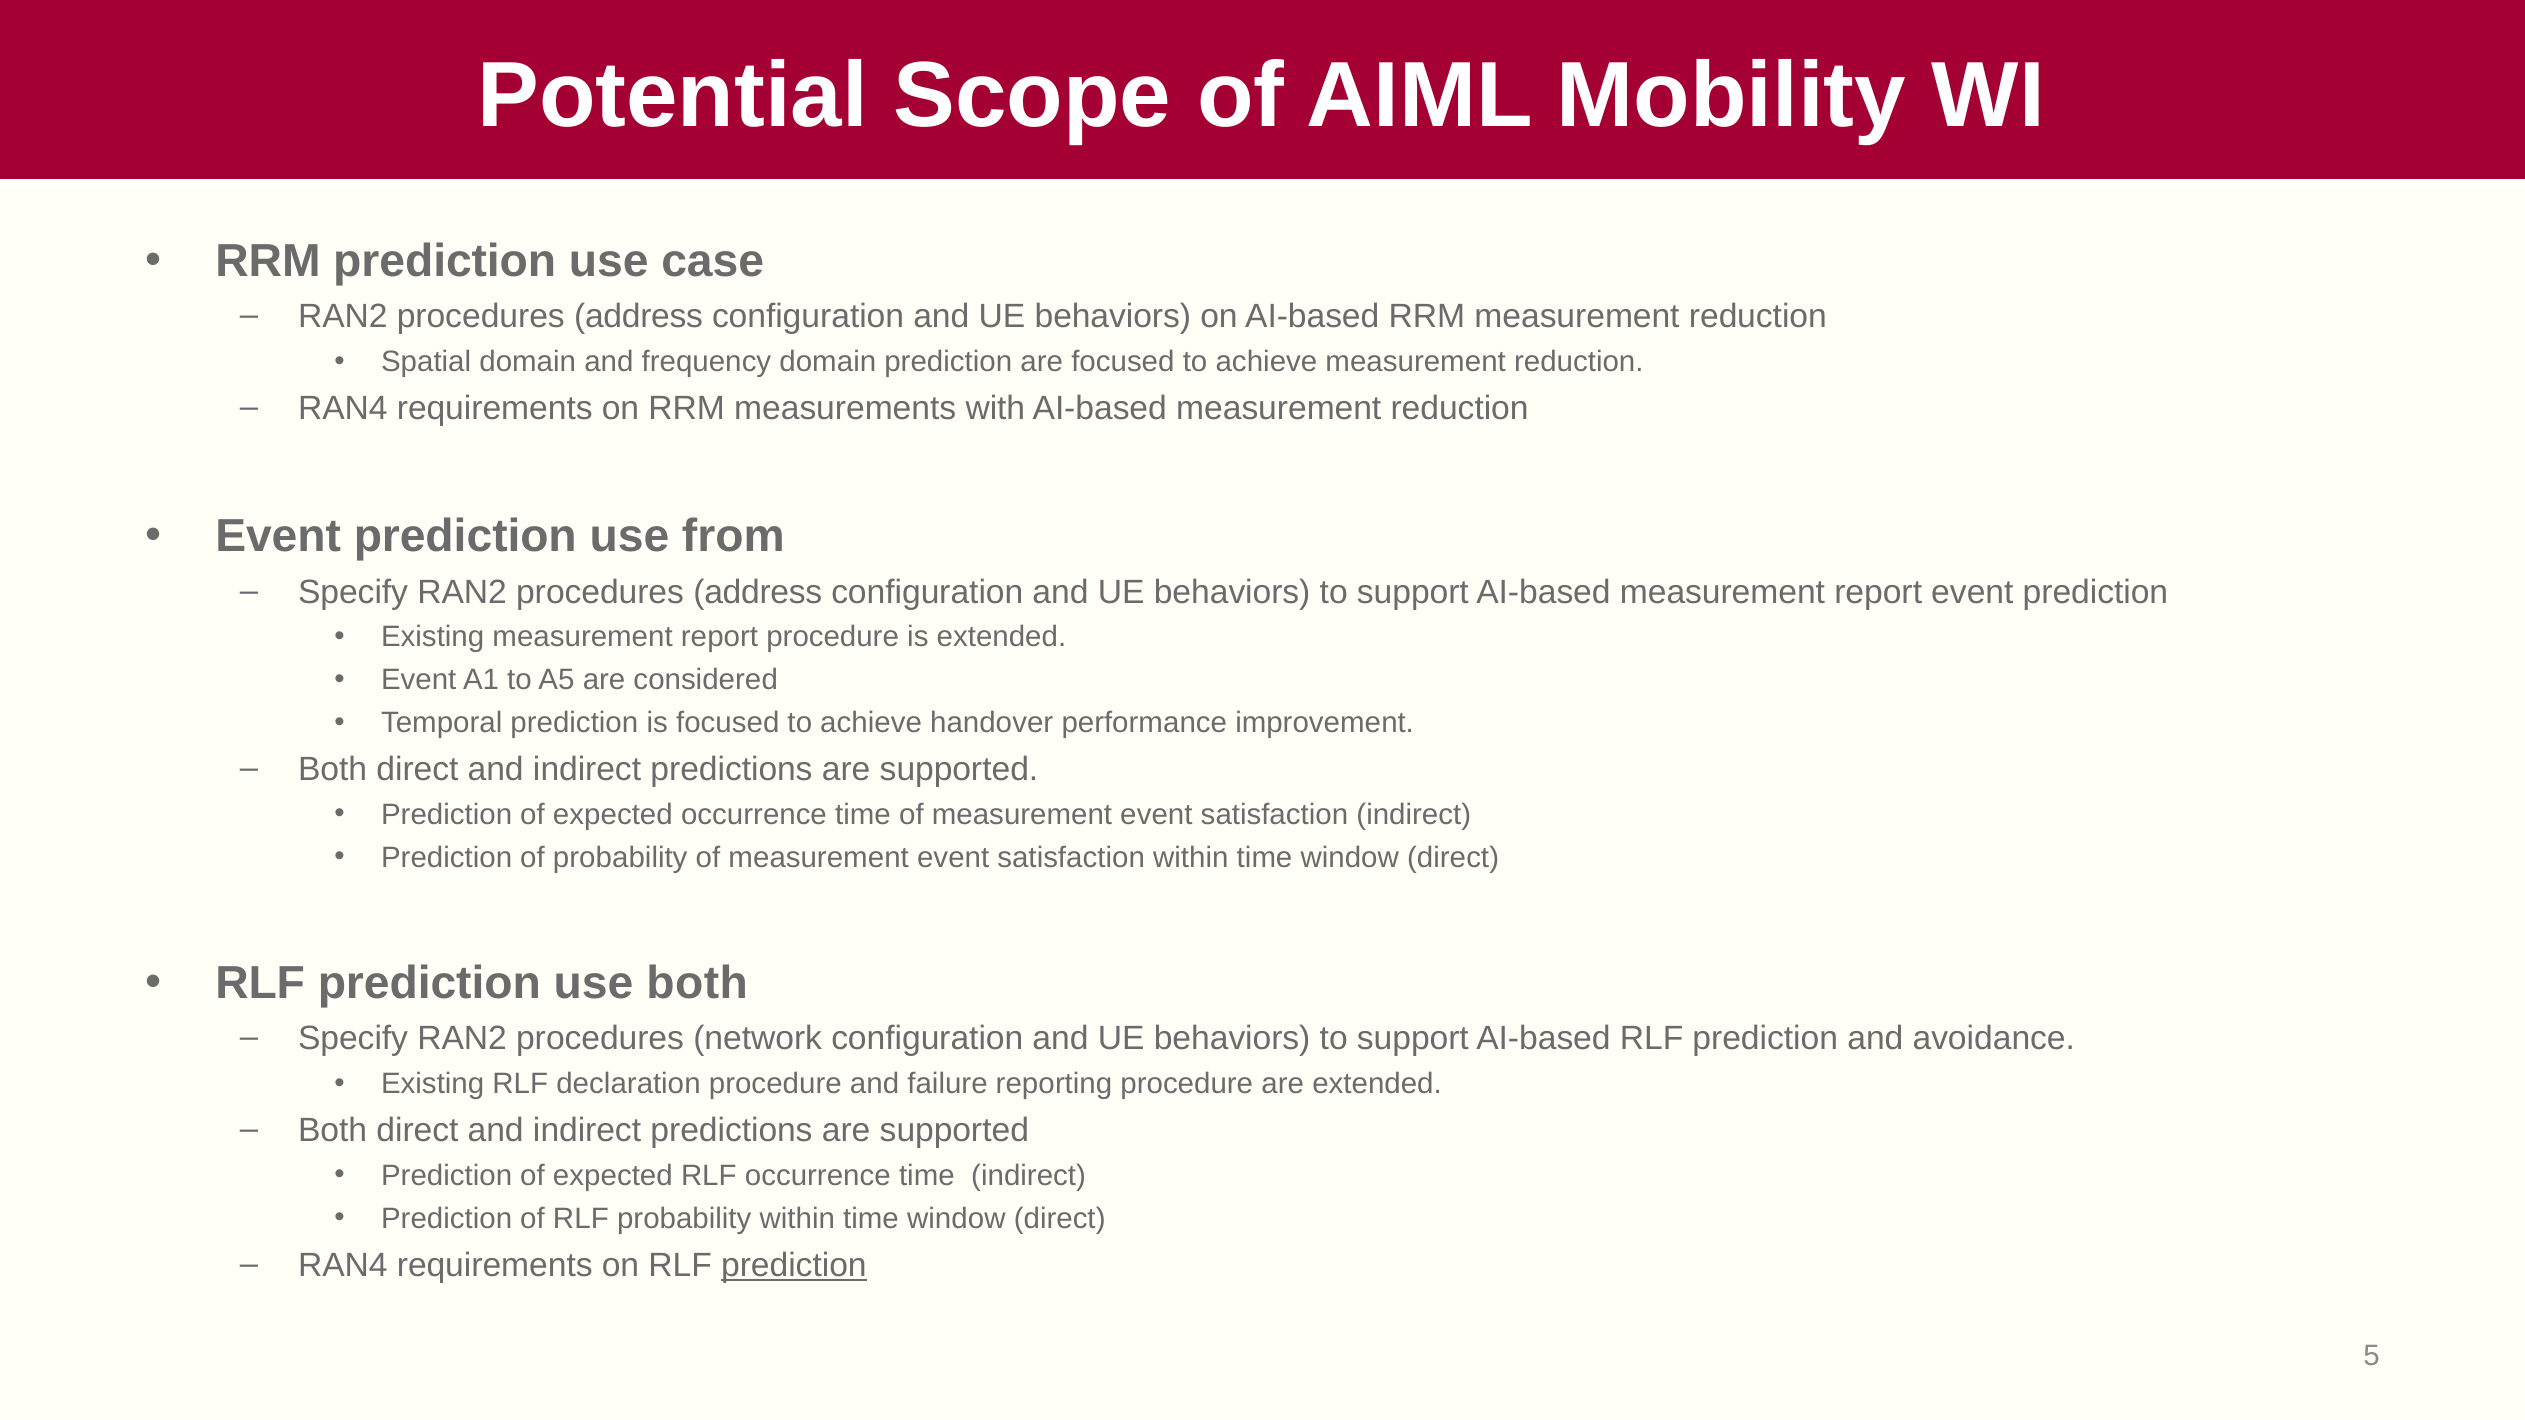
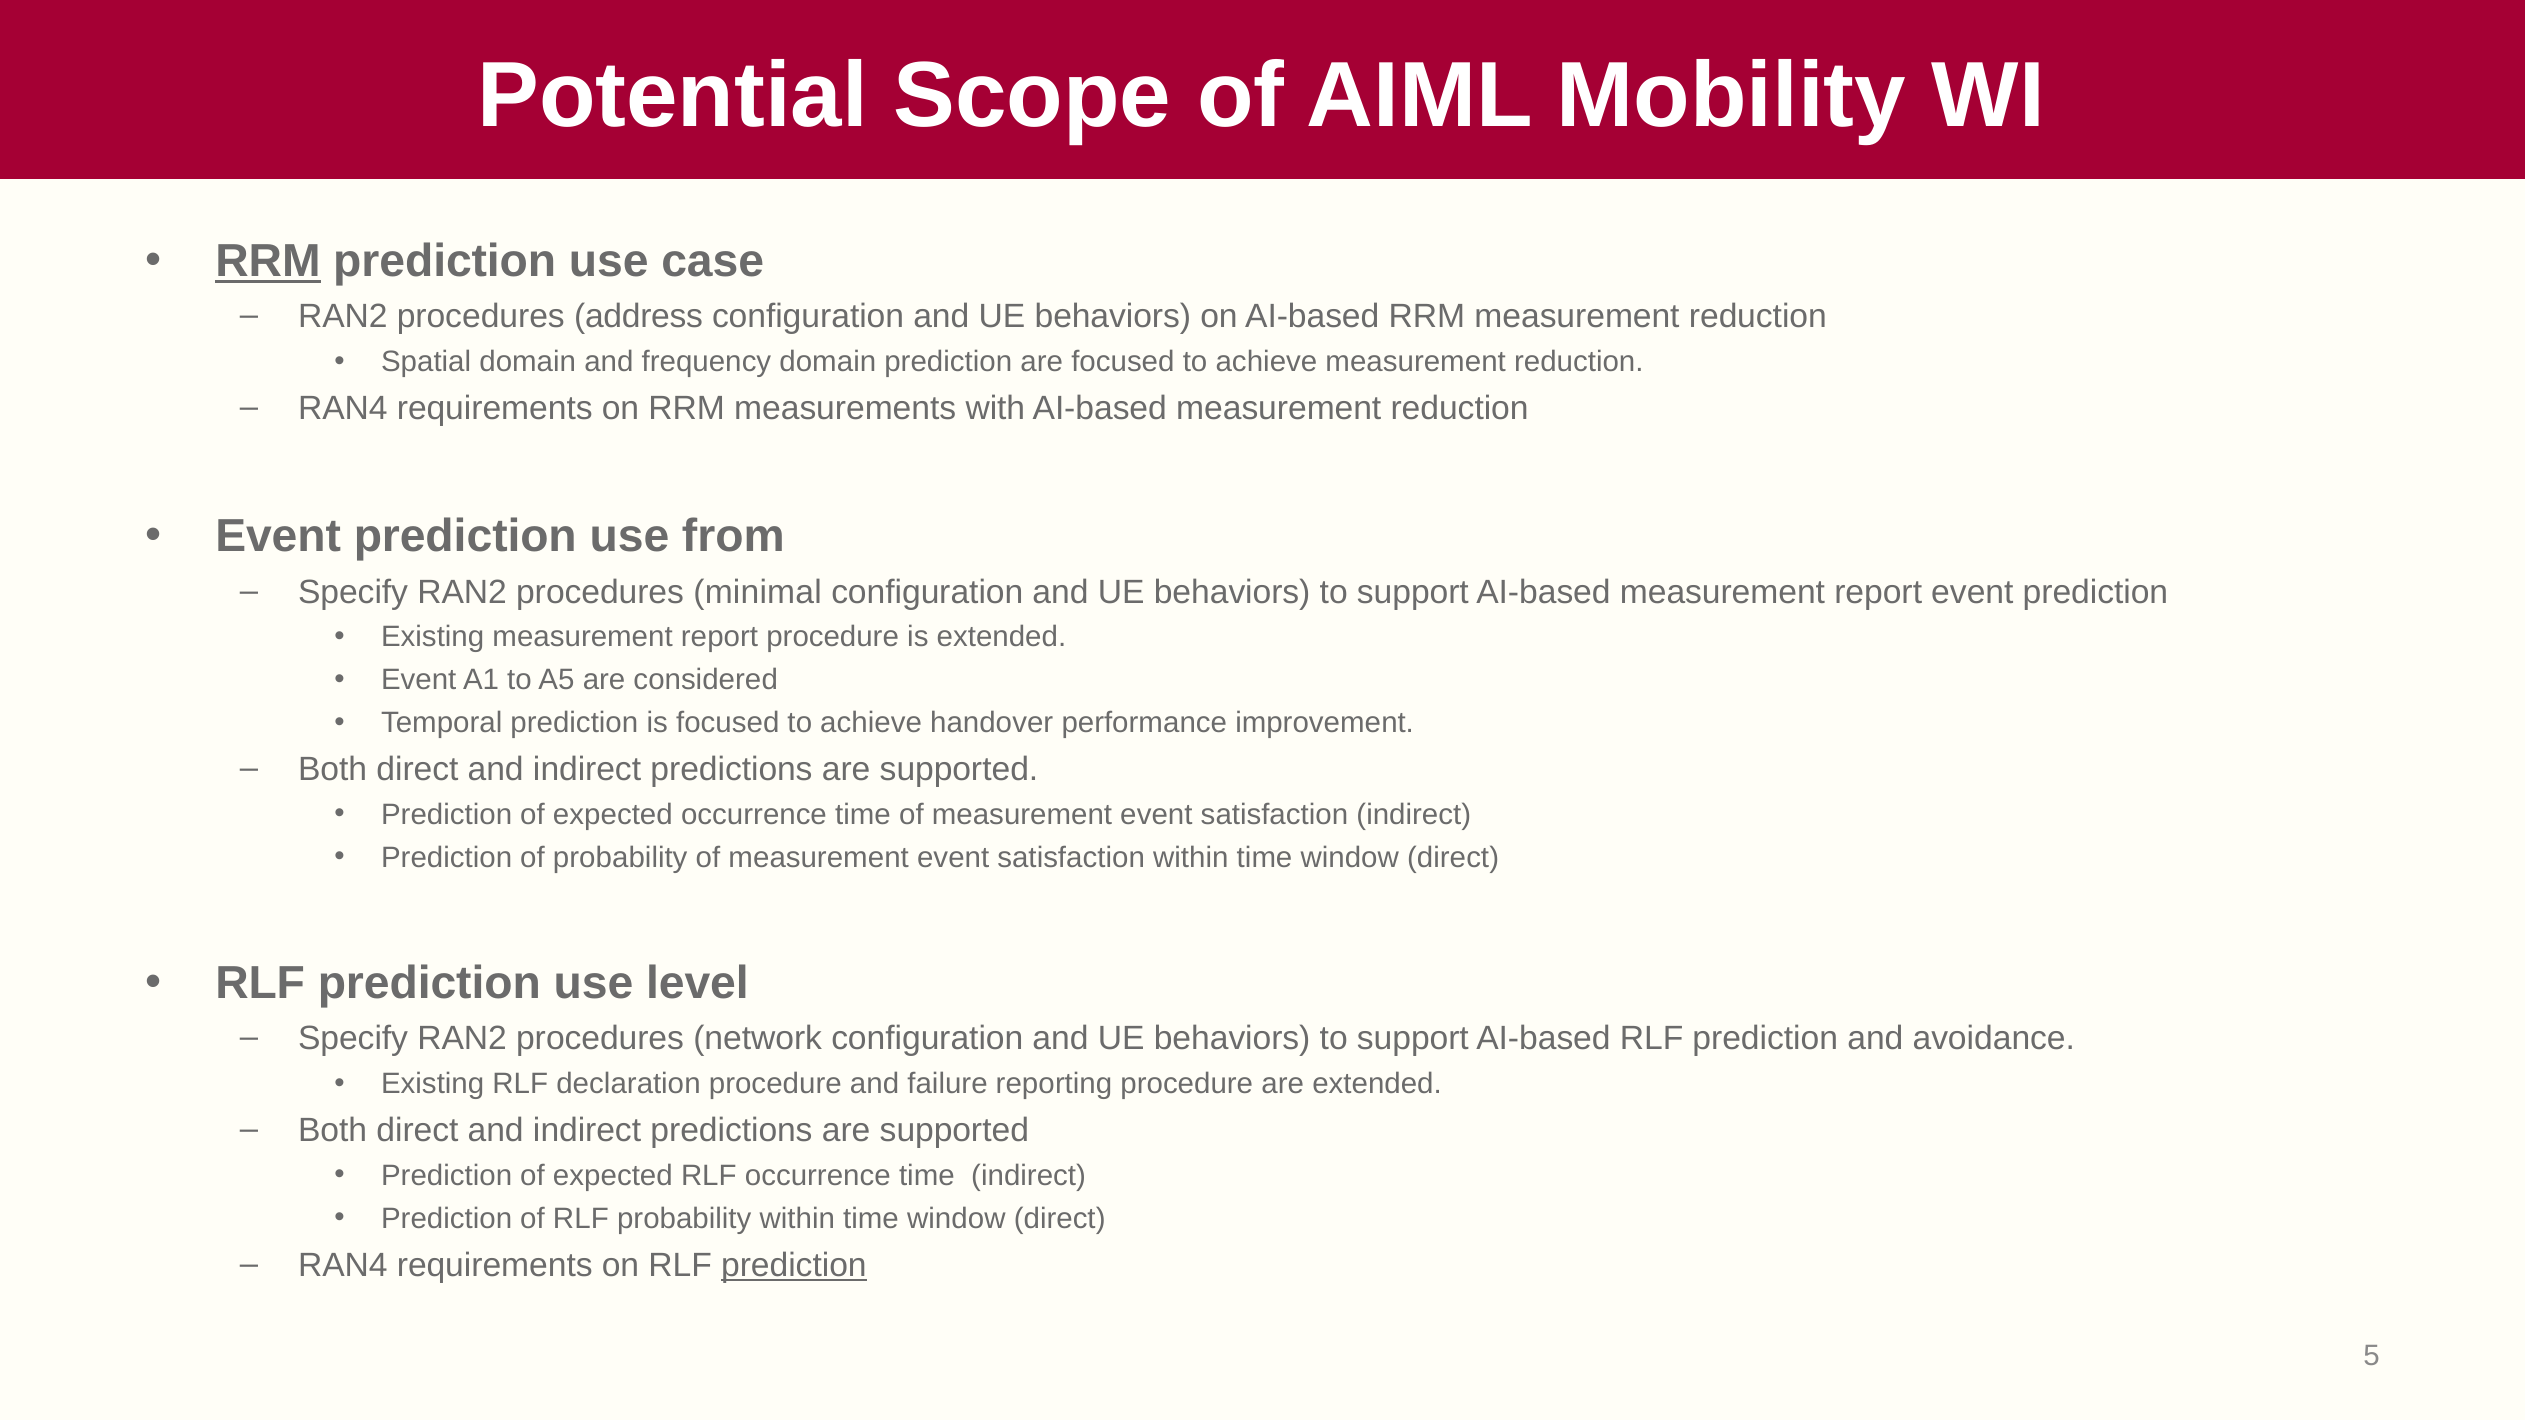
RRM at (268, 261) underline: none -> present
Specify RAN2 procedures address: address -> minimal
use both: both -> level
